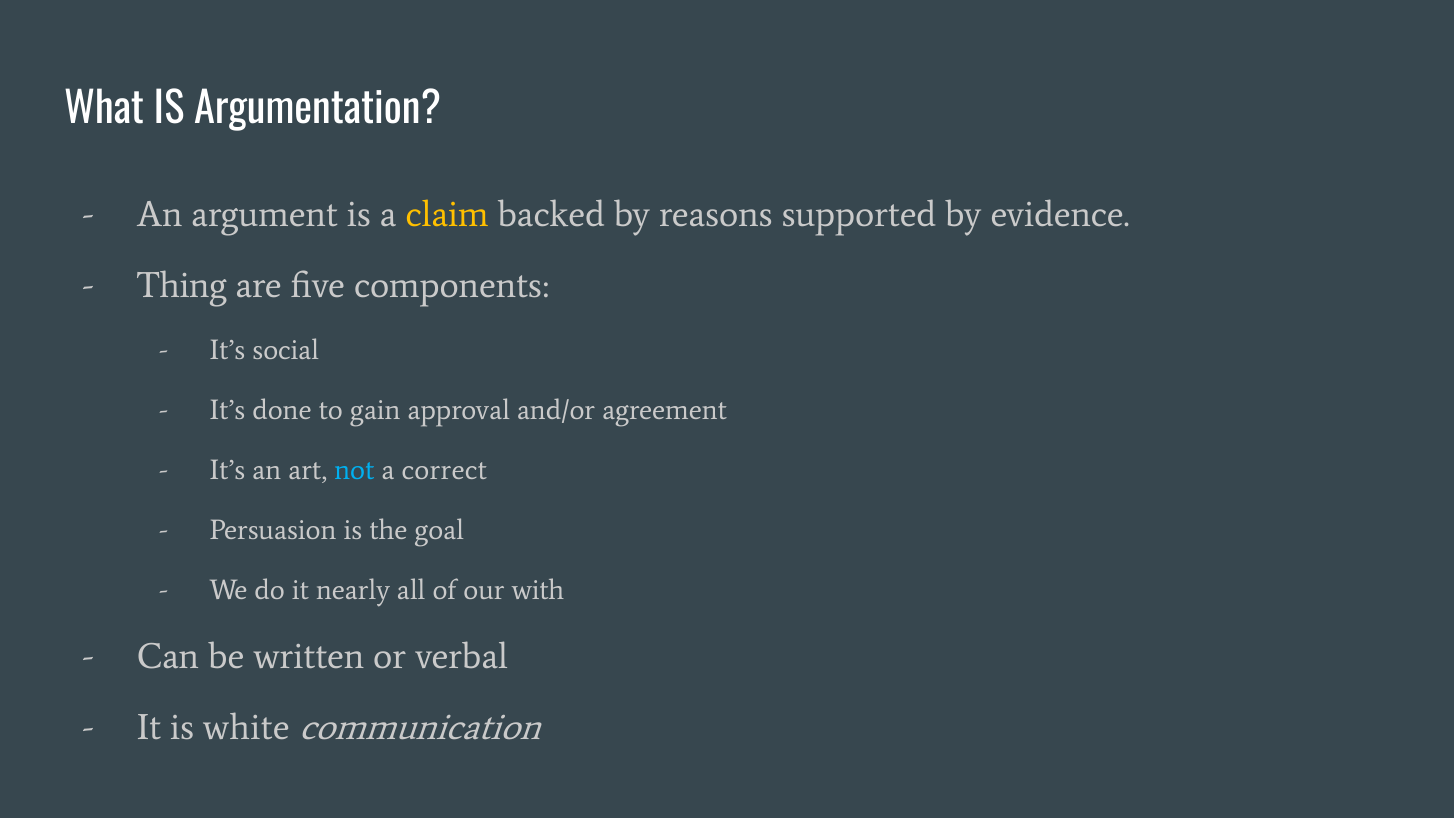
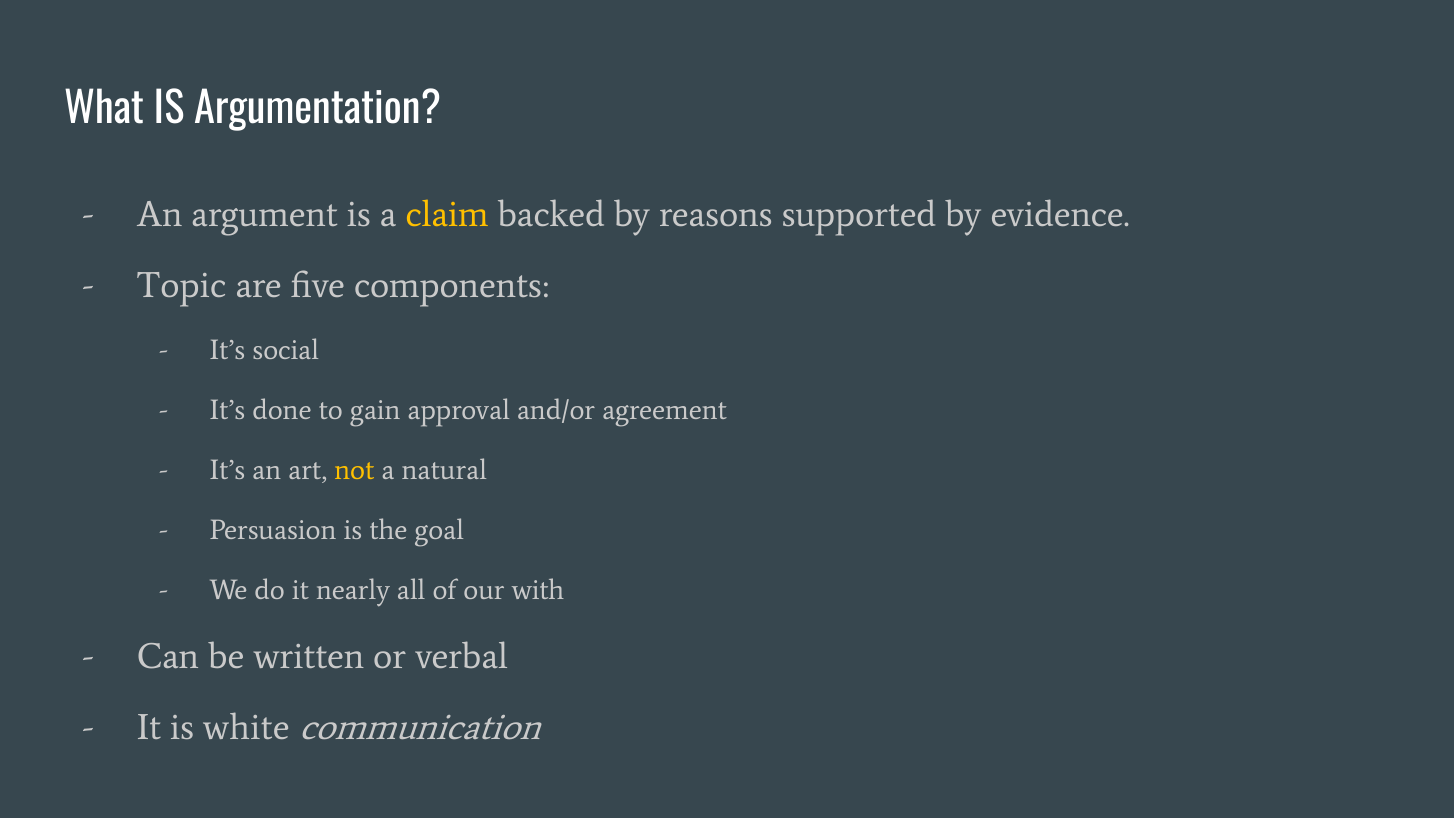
Thing: Thing -> Topic
not colour: light blue -> yellow
correct: correct -> natural
